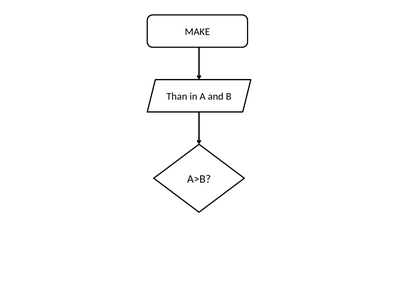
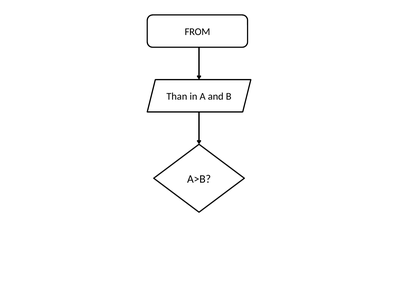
MAKE: MAKE -> FROM
